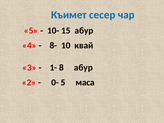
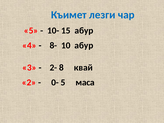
сесер: сесер -> лезги
10 квай: квай -> абур
1-: 1- -> 2-
8 абур: абур -> квай
